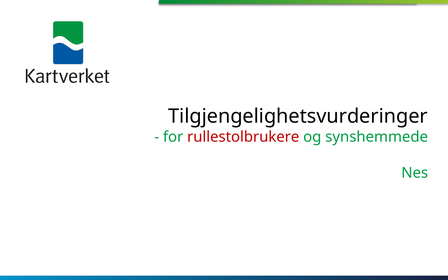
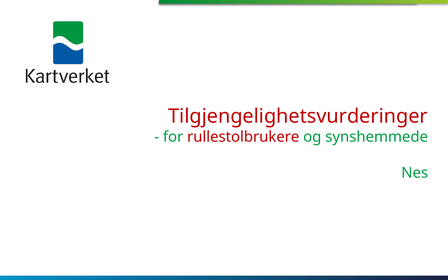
Tilgjengelighetsvurderinger colour: black -> red
